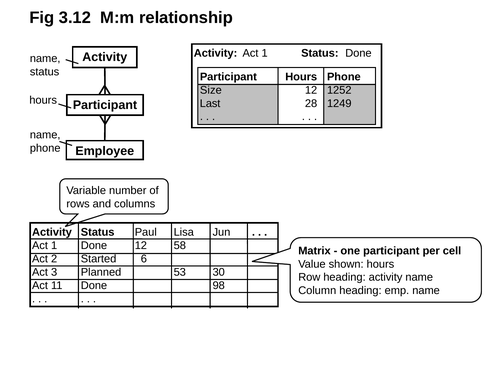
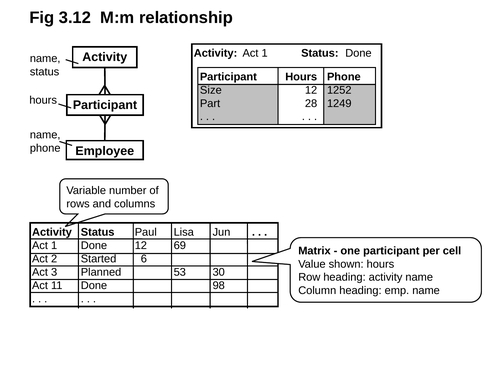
Last: Last -> Part
58: 58 -> 69
